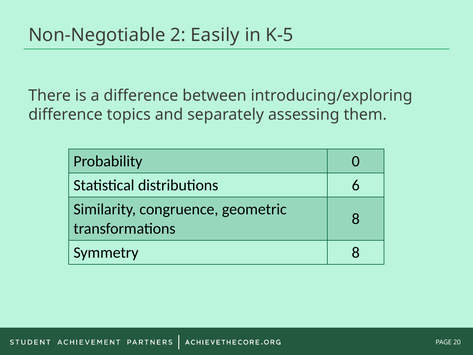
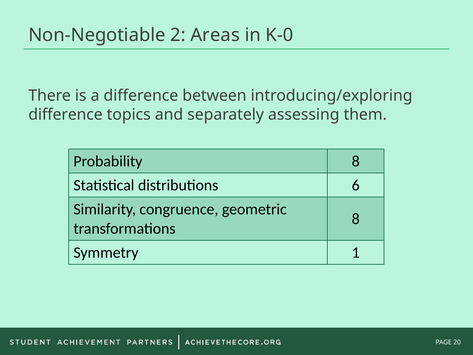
Easily: Easily -> Areas
K-5: K-5 -> K-0
Probability 0: 0 -> 8
Symmetry 8: 8 -> 1
